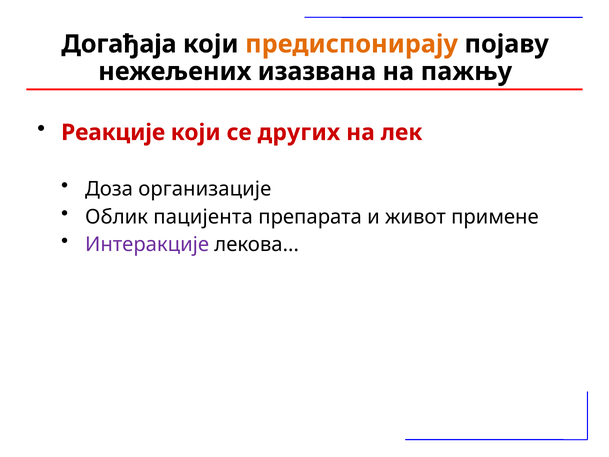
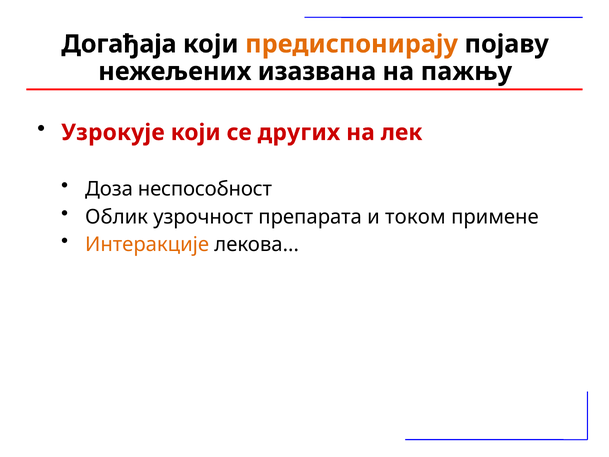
Реакције: Реакције -> Узрокује
организације: организације -> неспособност
пацијента: пацијента -> узрочност
живот: живот -> током
Интеракције colour: purple -> orange
